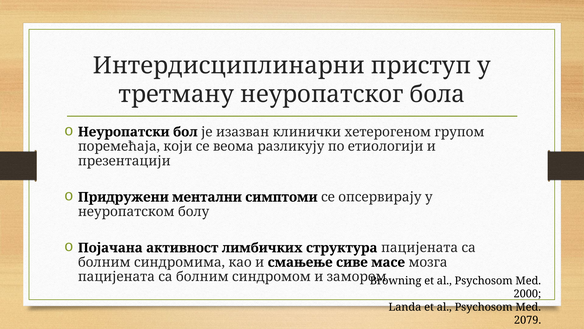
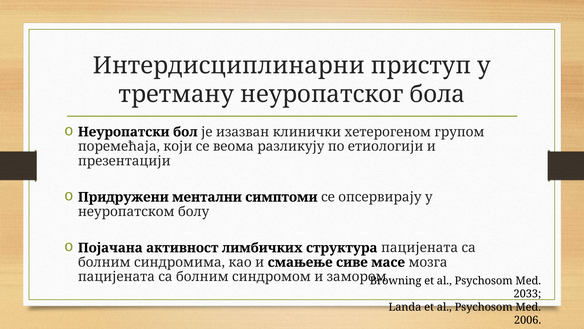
2000: 2000 -> 2033
2079: 2079 -> 2006
